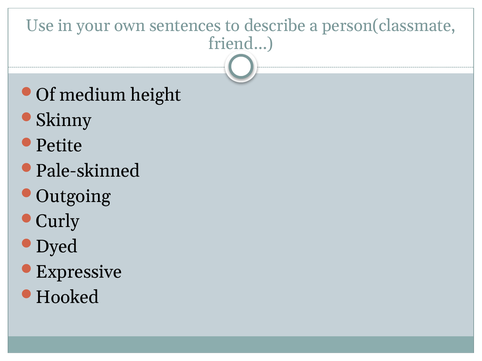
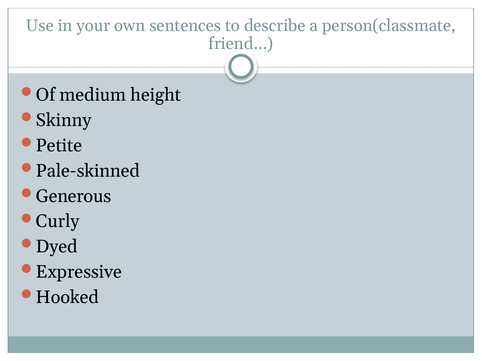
Outgoing: Outgoing -> Generous
